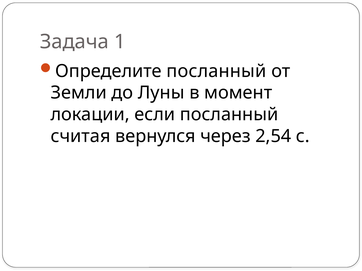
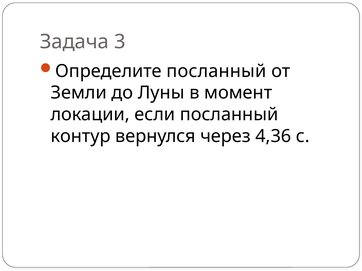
1: 1 -> 3
считая: считая -> контур
2,54: 2,54 -> 4,36
